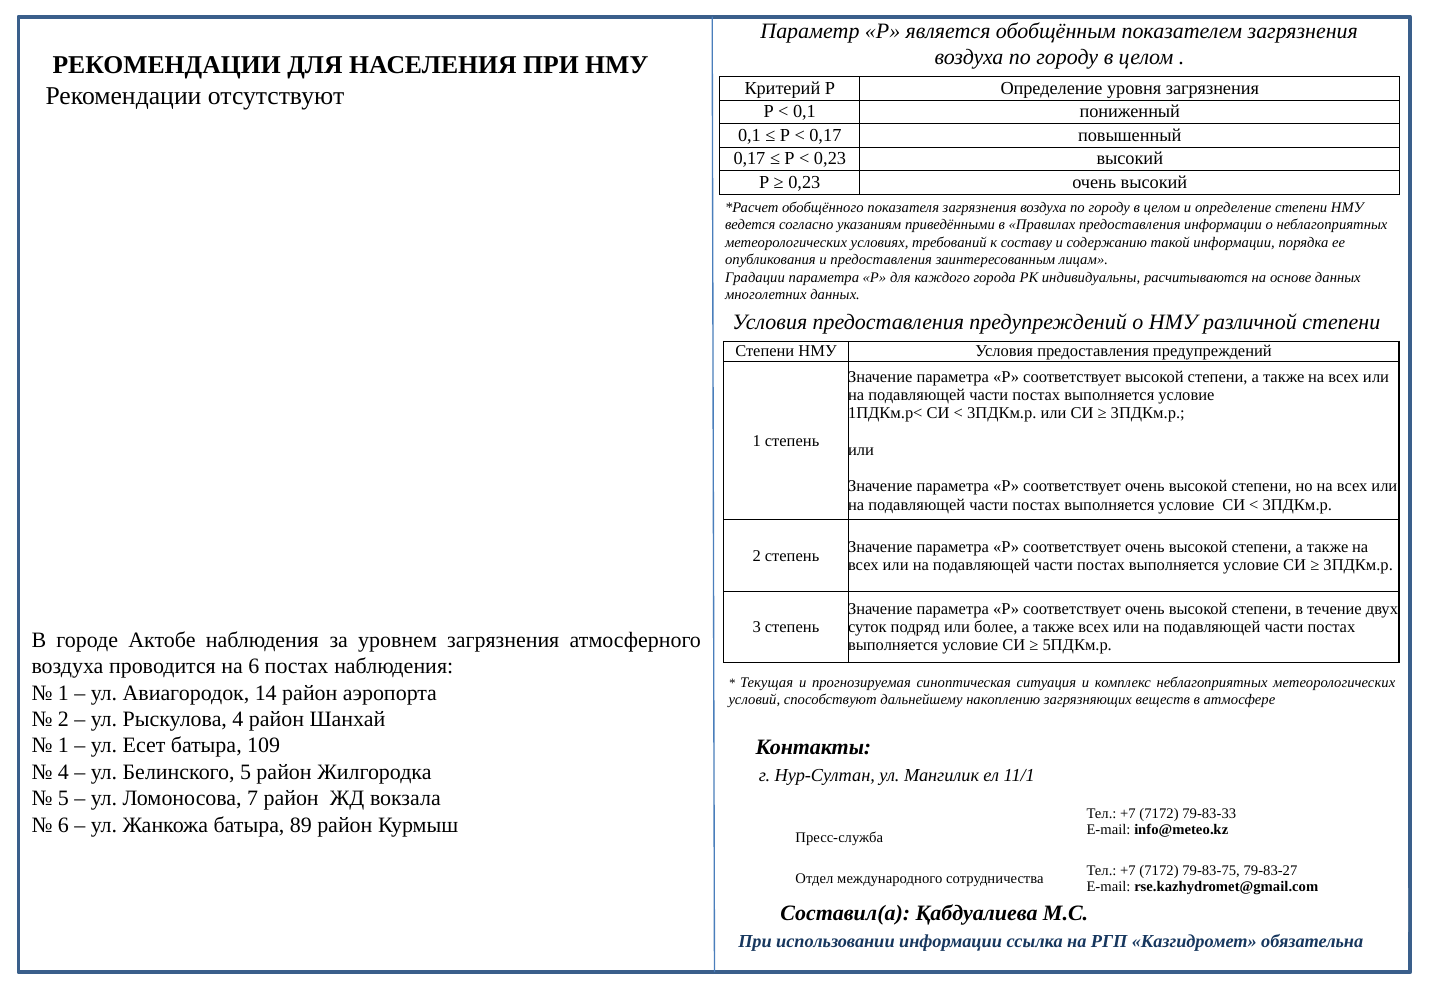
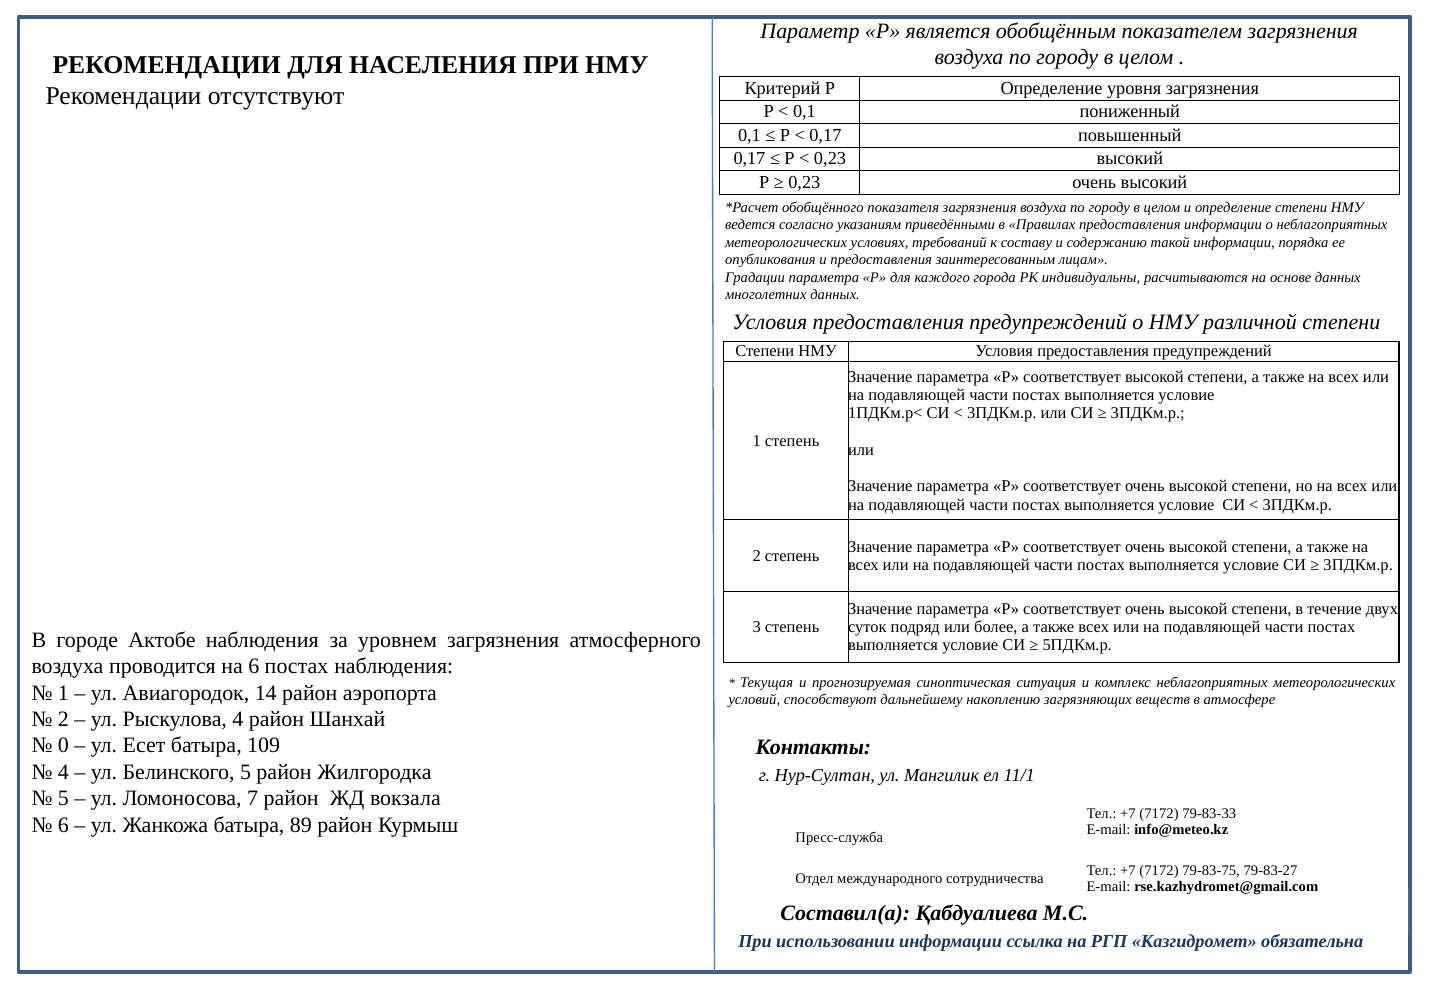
1 at (63, 746): 1 -> 0
